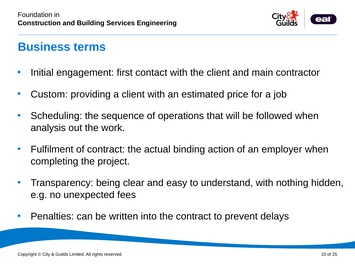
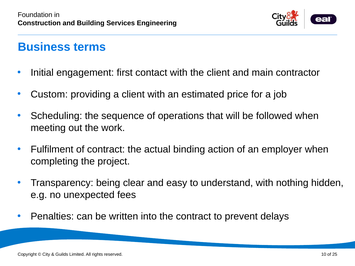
analysis: analysis -> meeting
